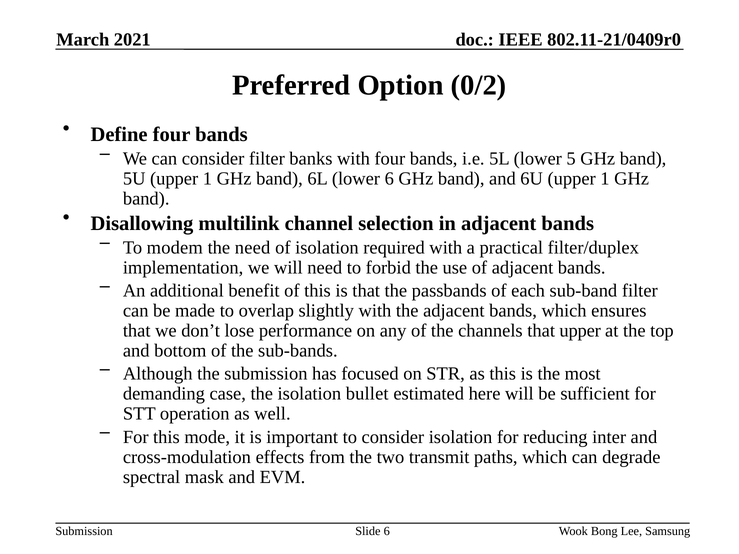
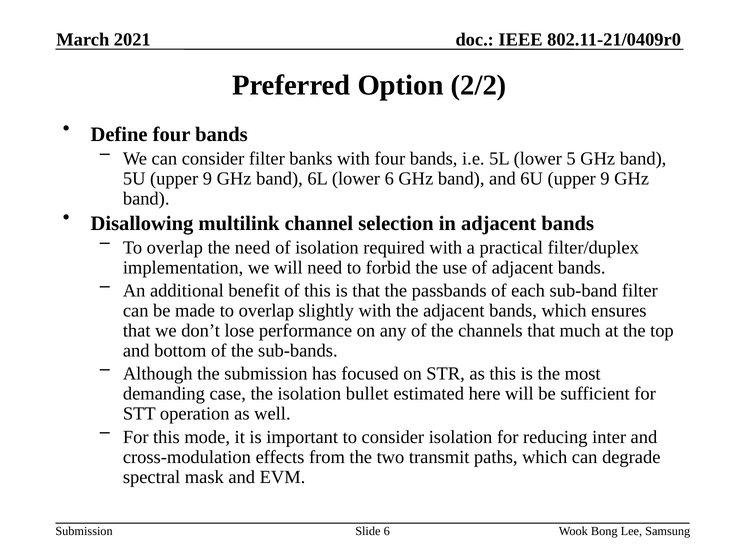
0/2: 0/2 -> 2/2
5U upper 1: 1 -> 9
6U upper 1: 1 -> 9
modem at (175, 248): modem -> overlap
that upper: upper -> much
